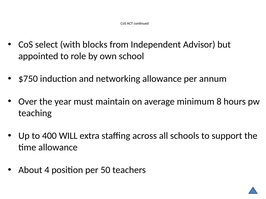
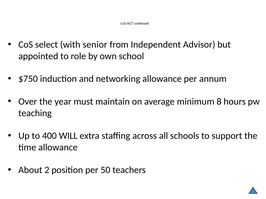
blocks: blocks -> senior
4: 4 -> 2
